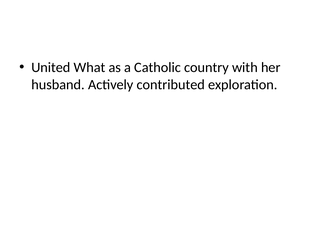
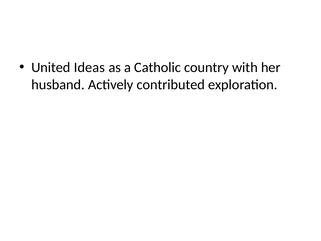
What: What -> Ideas
